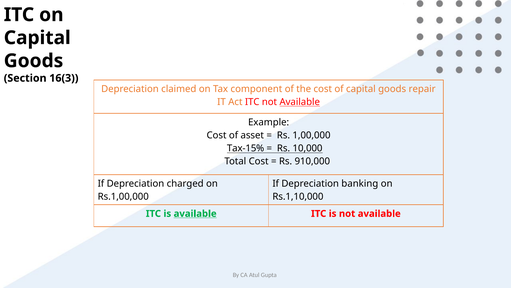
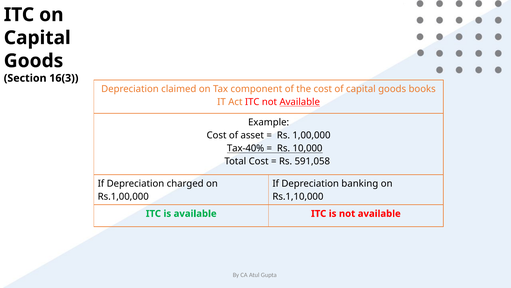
repair: repair -> books
Tax-15%: Tax-15% -> Tax-40%
910,000: 910,000 -> 591,058
available at (195, 213) underline: present -> none
